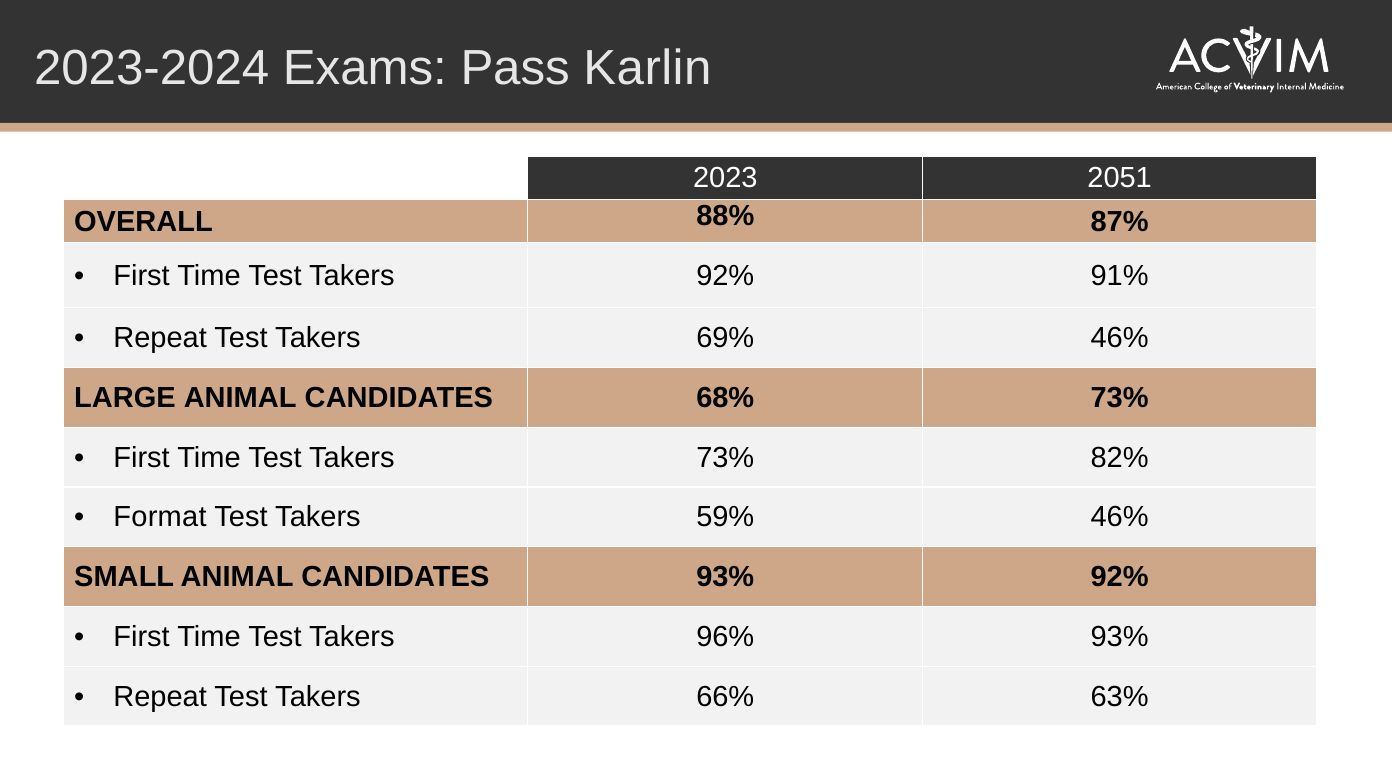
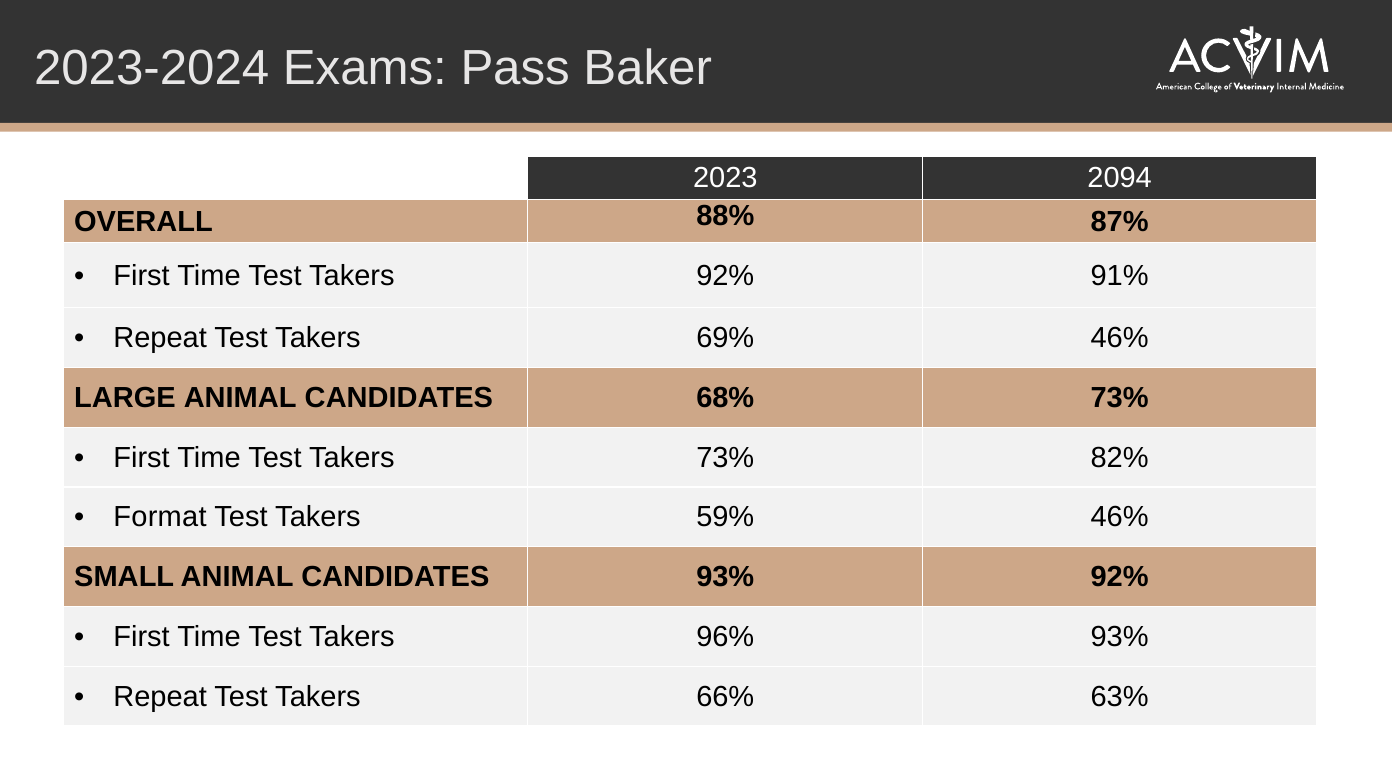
Karlin: Karlin -> Baker
2051: 2051 -> 2094
